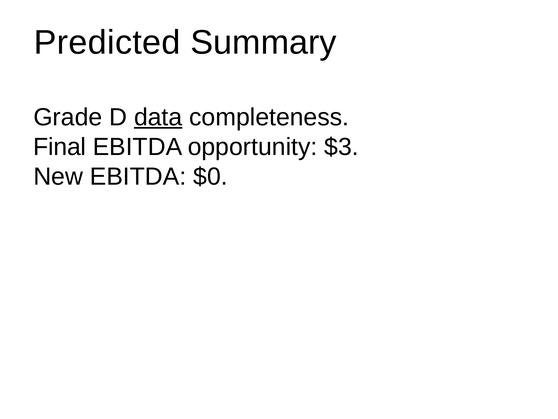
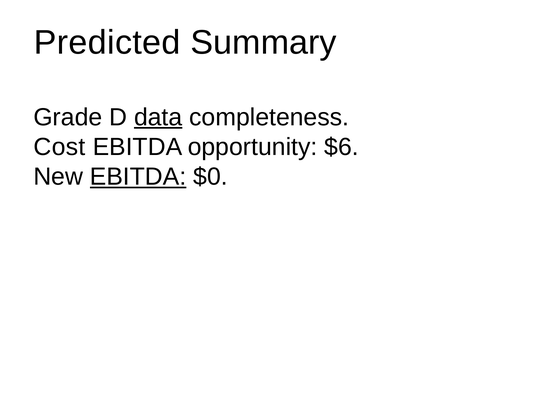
Final: Final -> Cost
$3: $3 -> $6
EBITDA at (138, 177) underline: none -> present
